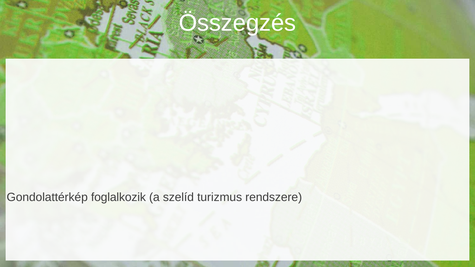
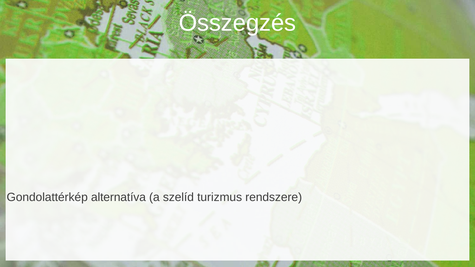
foglalkozik: foglalkozik -> alternatíva
